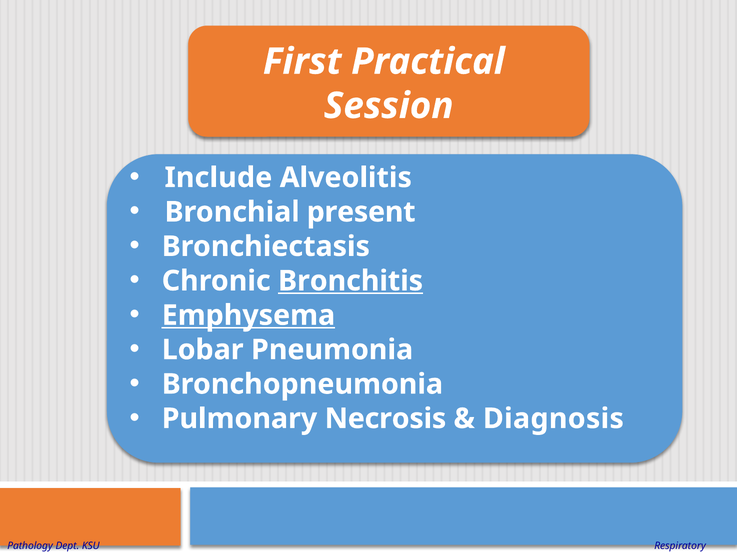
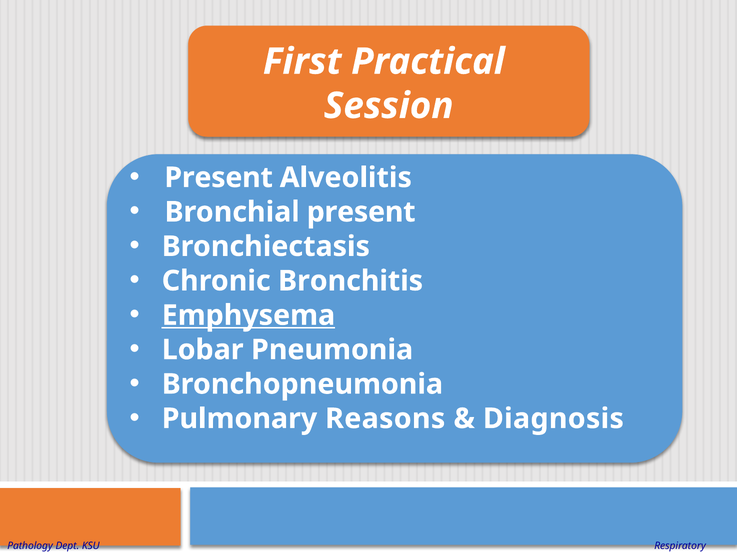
Include at (218, 178): Include -> Present
Bronchitis underline: present -> none
Necrosis: Necrosis -> Reasons
